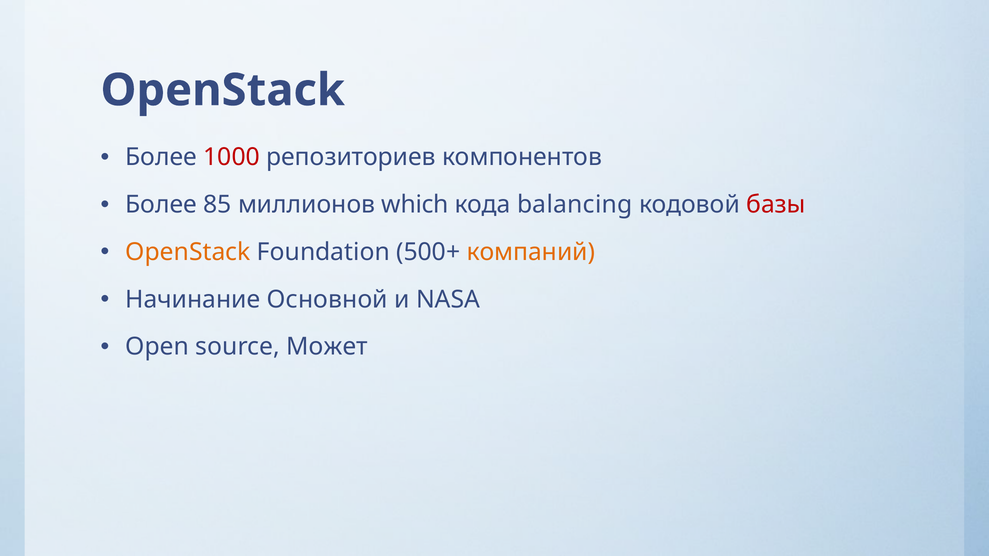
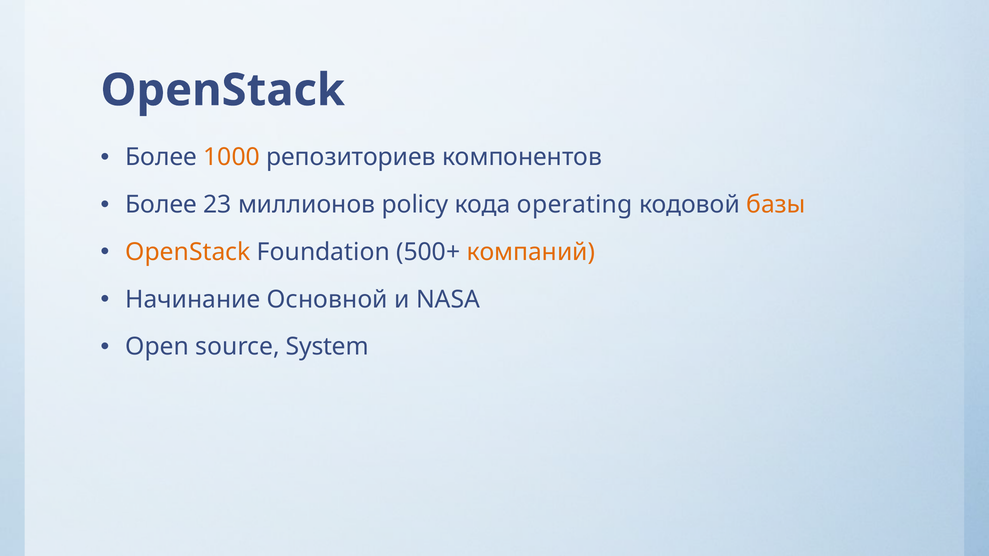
1000 colour: red -> orange
85: 85 -> 23
which: which -> policy
balancing: balancing -> operating
базы colour: red -> orange
Может: Может -> System
